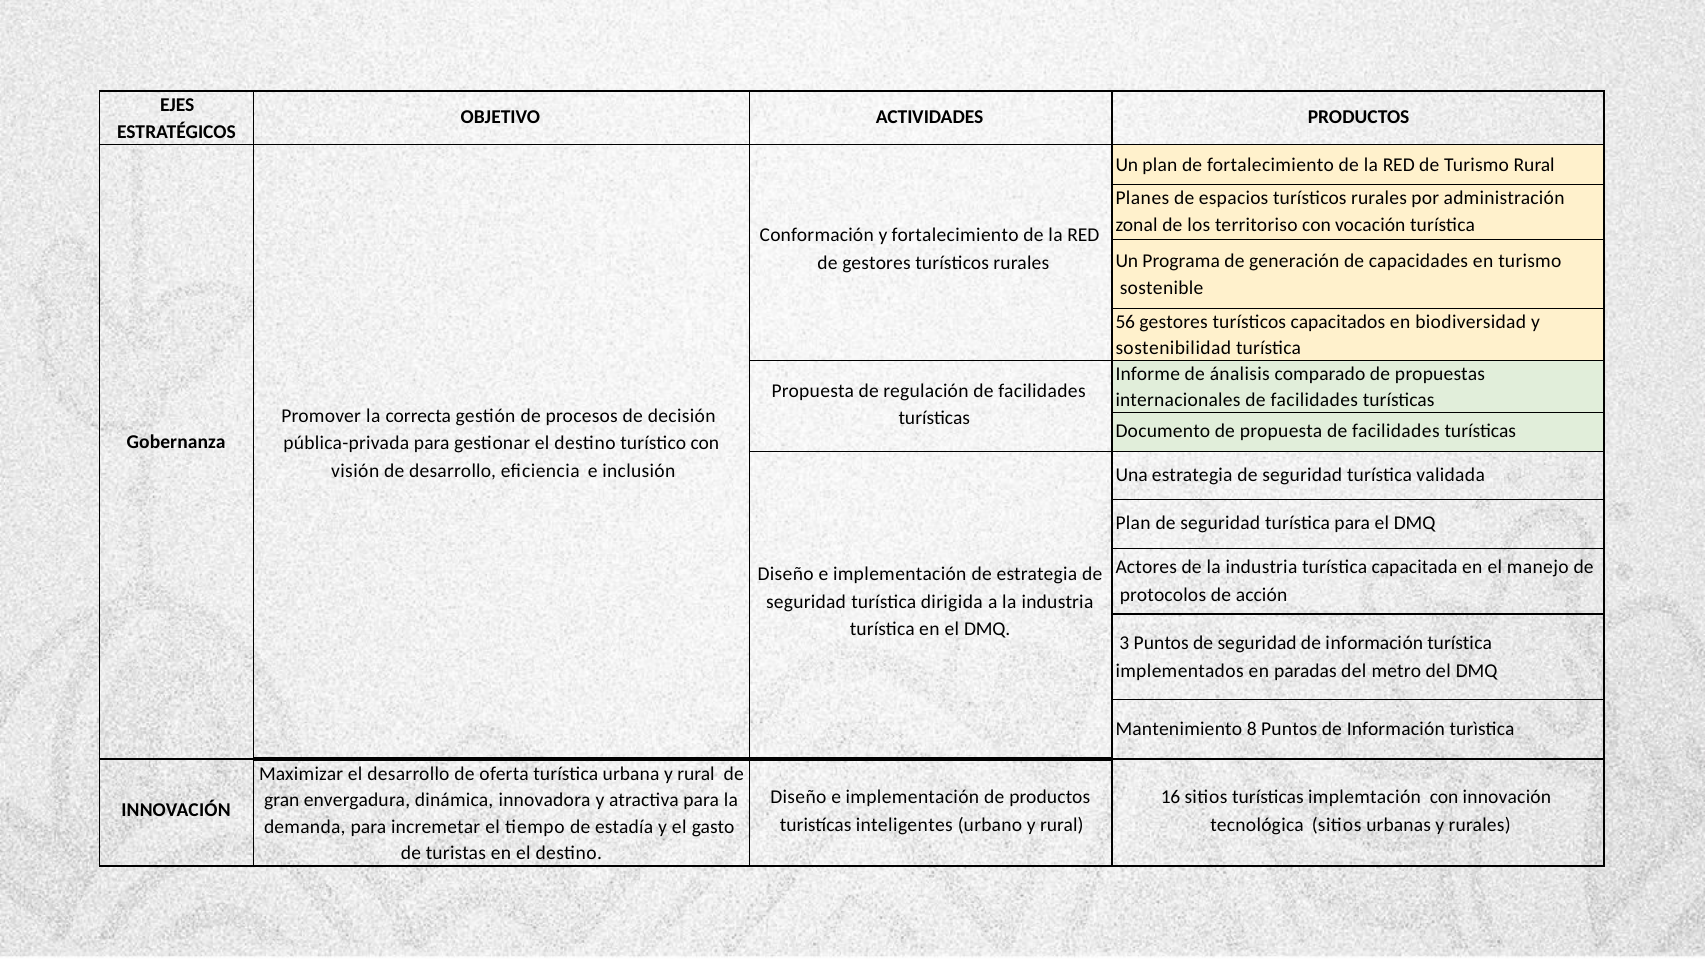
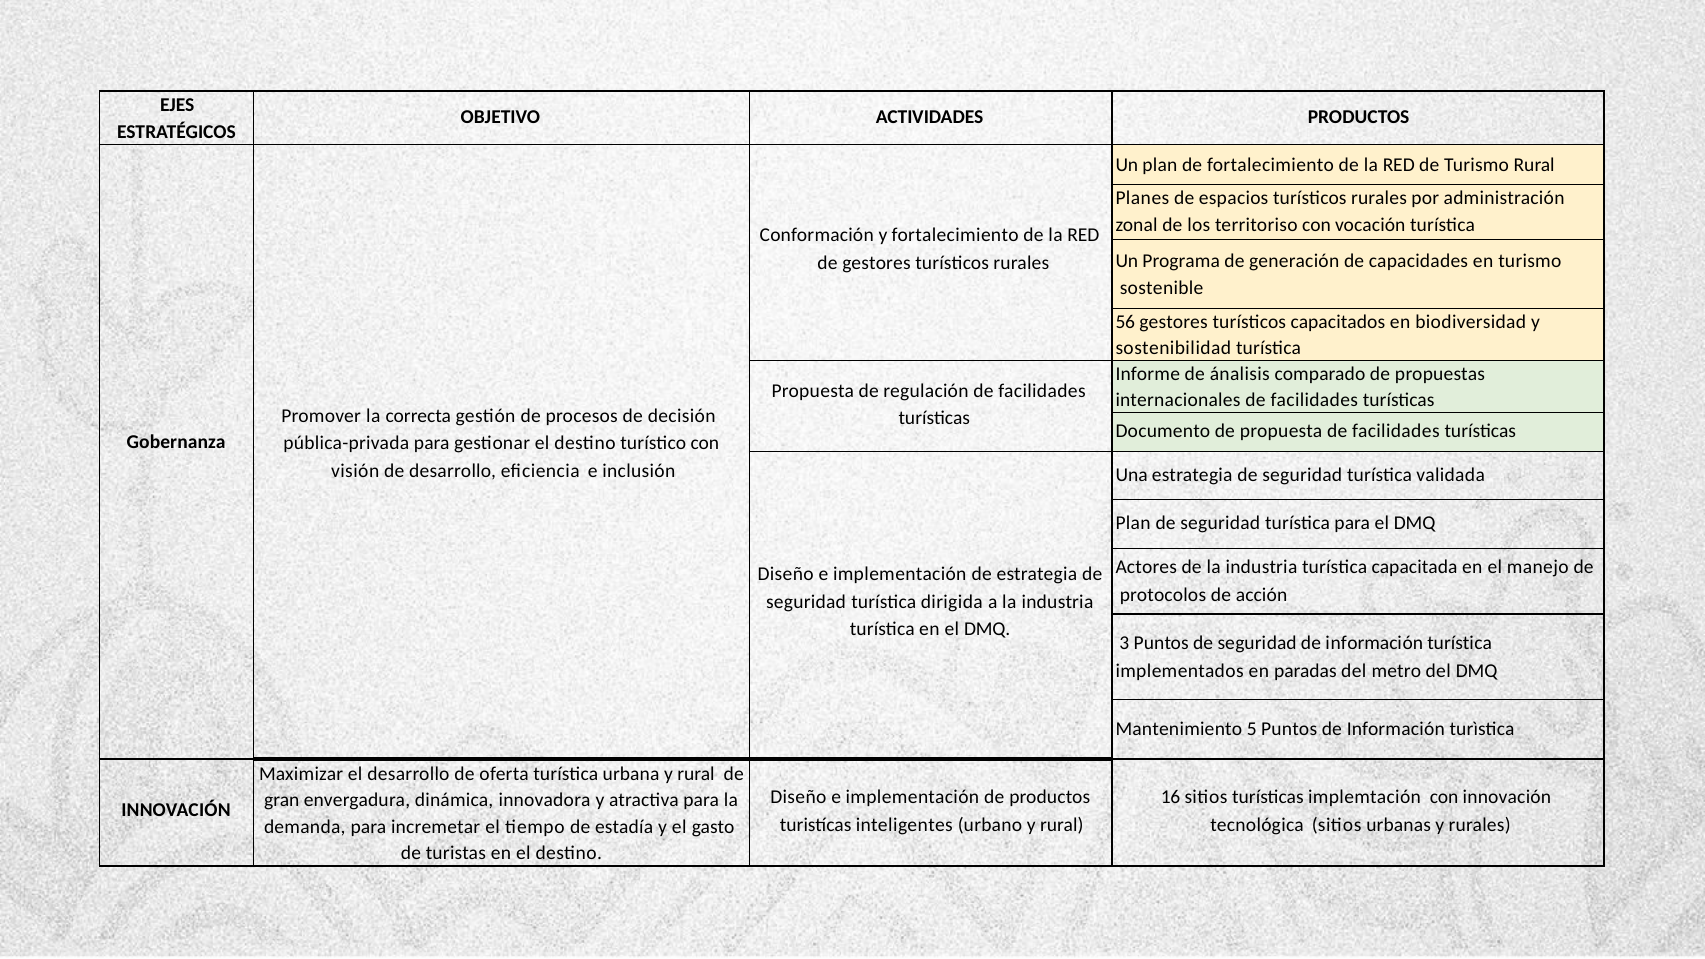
8: 8 -> 5
